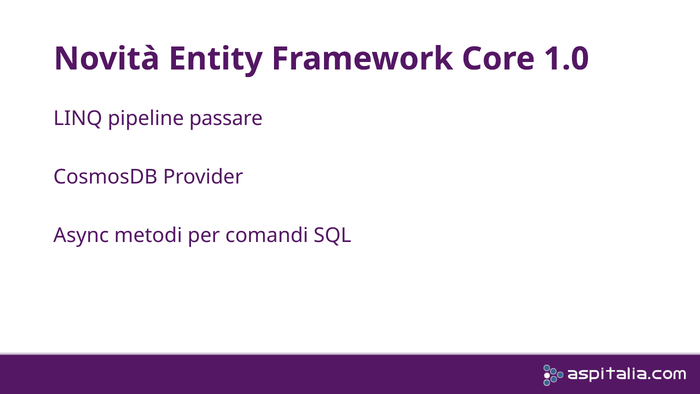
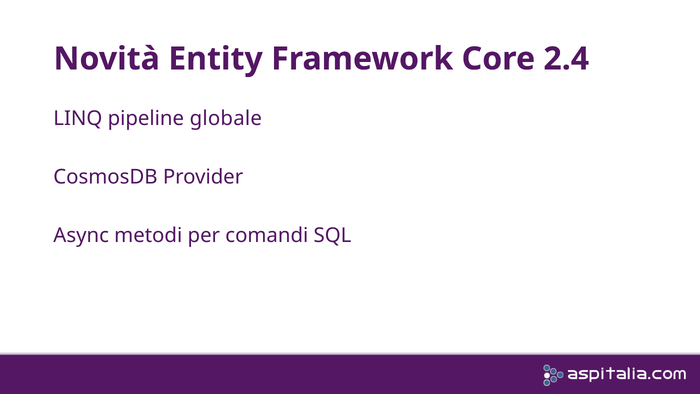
1.0: 1.0 -> 2.4
passare: passare -> globale
